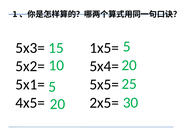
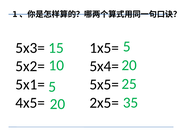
30: 30 -> 35
